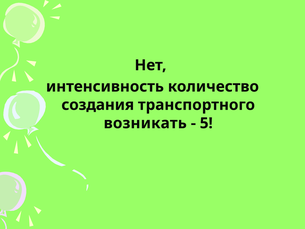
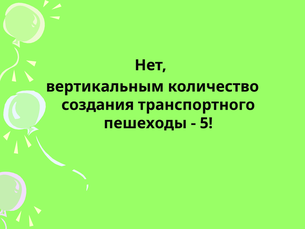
интенсивность: интенсивность -> вертикальным
возникать: возникать -> пешеходы
